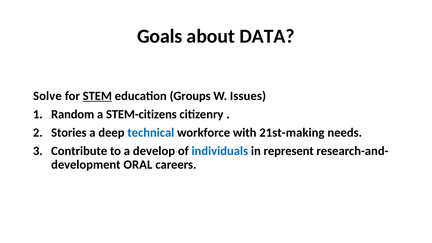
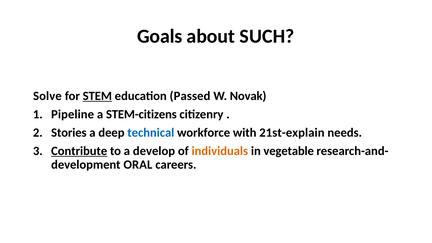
DATA: DATA -> SUCH
Groups: Groups -> Passed
Issues: Issues -> Novak
Random: Random -> Pipeline
21st-making: 21st-making -> 21st-explain
Contribute underline: none -> present
individuals colour: blue -> orange
represent: represent -> vegetable
